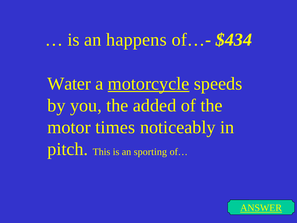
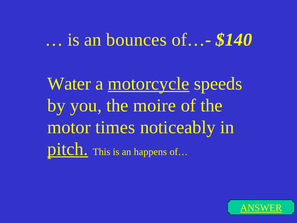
happens: happens -> bounces
$434: $434 -> $140
added: added -> moire
pitch underline: none -> present
sporting: sporting -> happens
